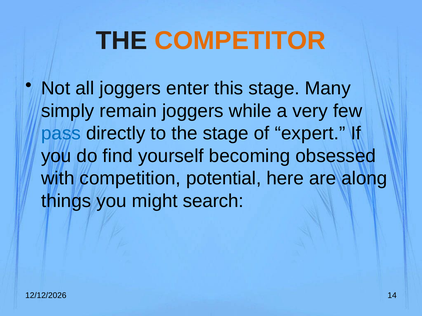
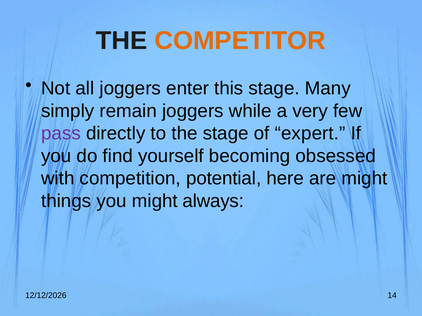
pass colour: blue -> purple
are along: along -> might
search: search -> always
